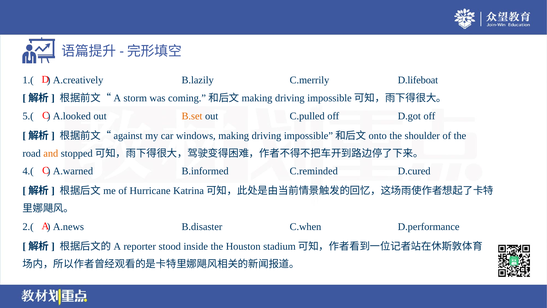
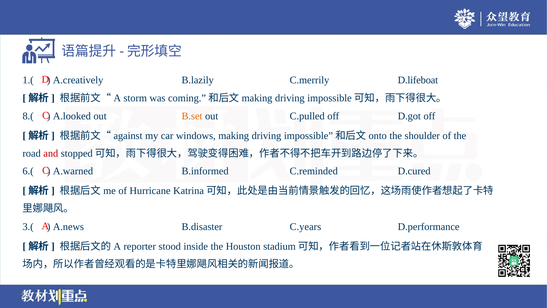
5.(: 5.( -> 8.(
and colour: orange -> red
4.(: 4.( -> 6.(
2.(: 2.( -> 3.(
C.when: C.when -> C.years
